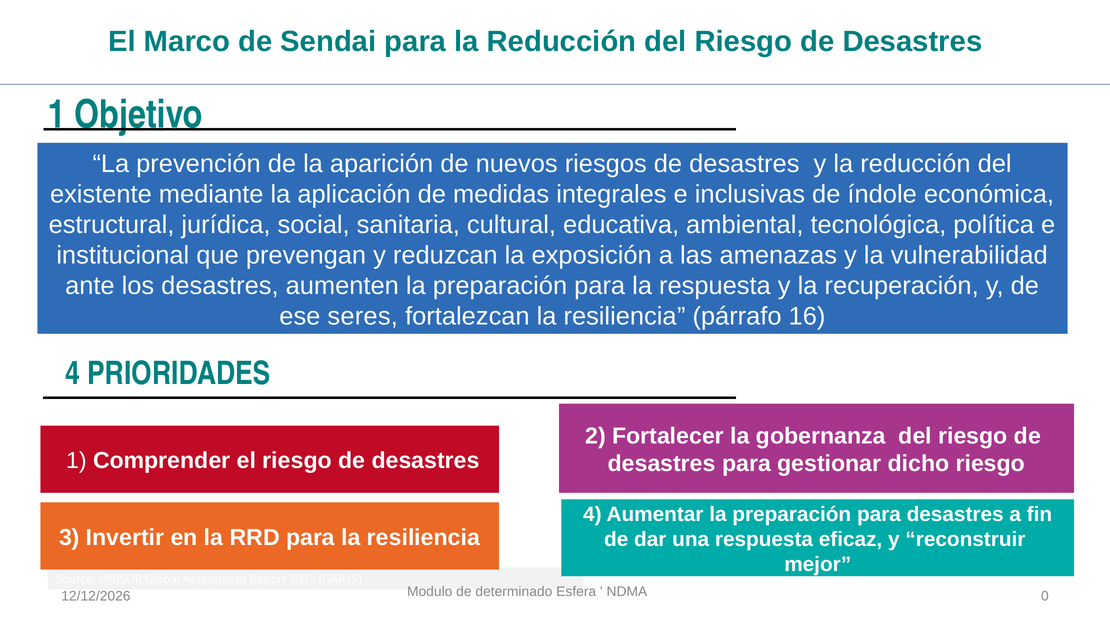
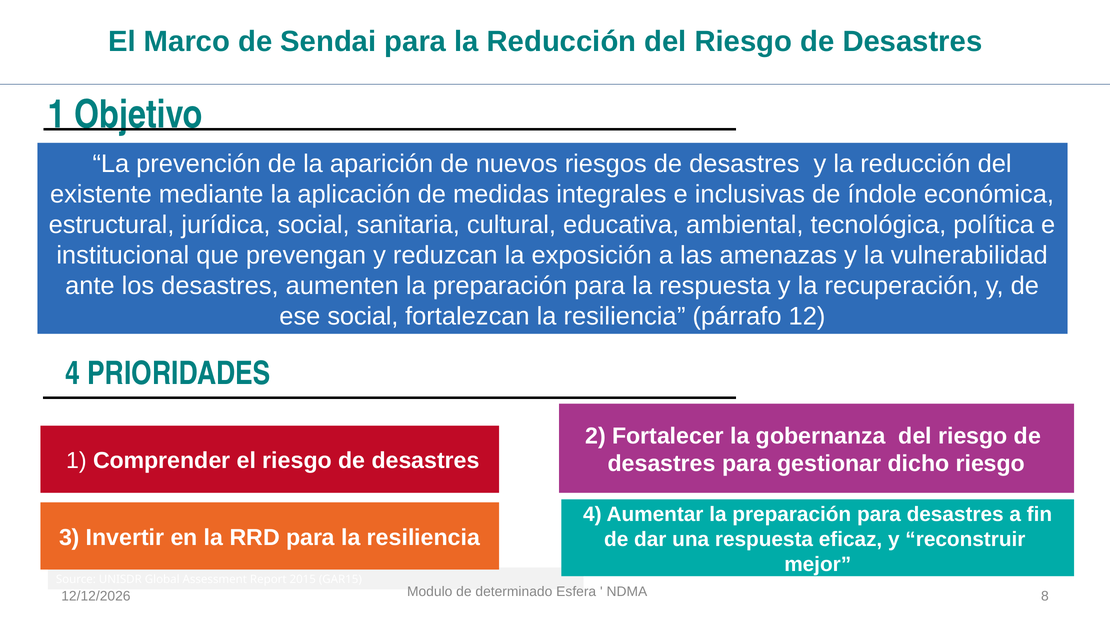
ese seres: seres -> social
16: 16 -> 12
0: 0 -> 8
